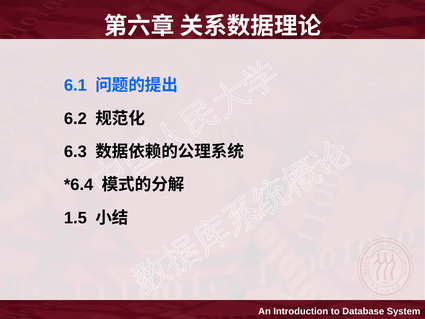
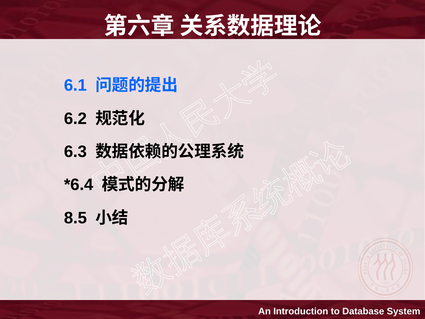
1.5: 1.5 -> 8.5
